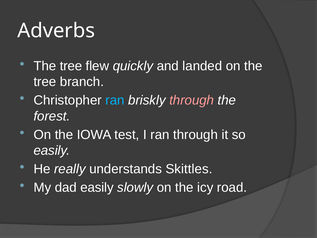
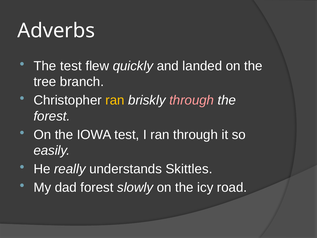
tree at (71, 66): tree -> test
ran at (115, 100) colour: light blue -> yellow
dad easily: easily -> forest
